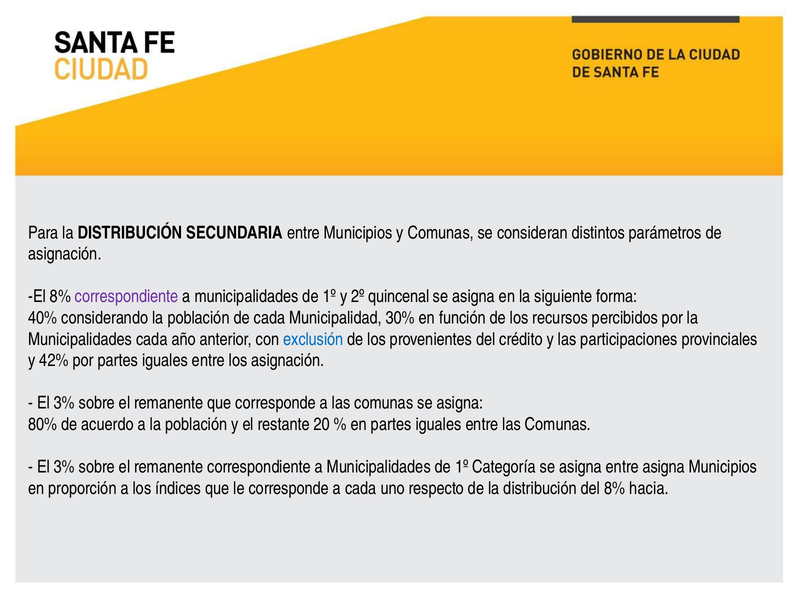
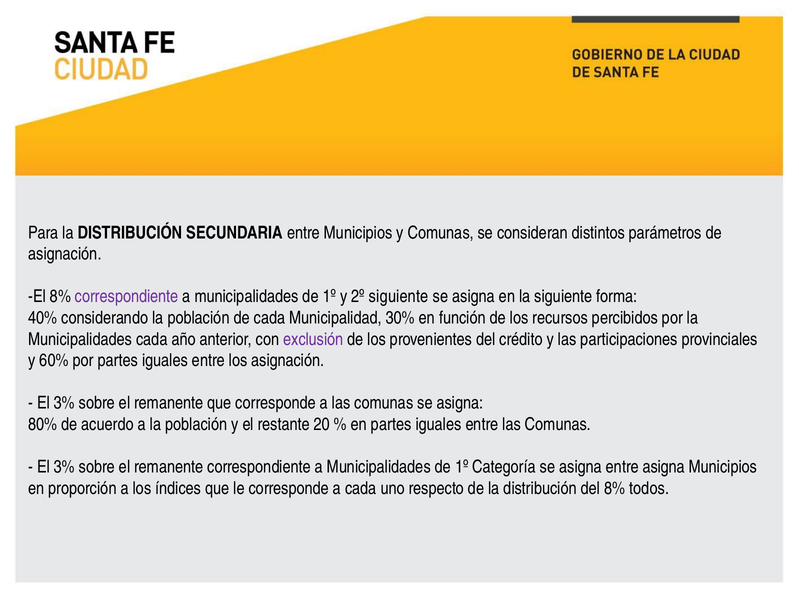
2º quincenal: quincenal -> siguiente
exclusión colour: blue -> purple
42%: 42% -> 60%
hacia: hacia -> todos
